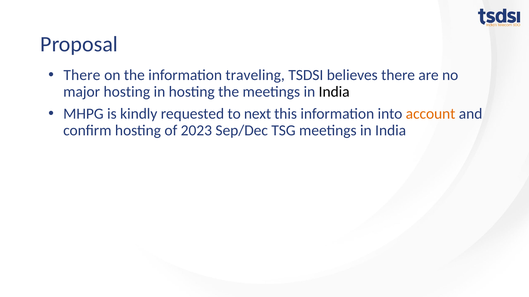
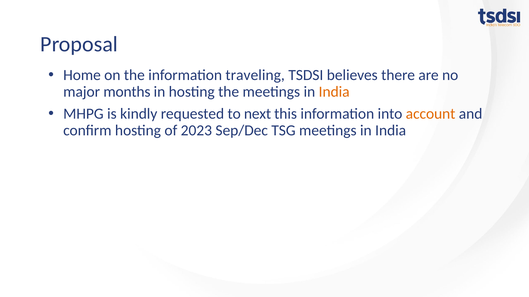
There at (82, 75): There -> Home
major hosting: hosting -> months
India at (334, 92) colour: black -> orange
